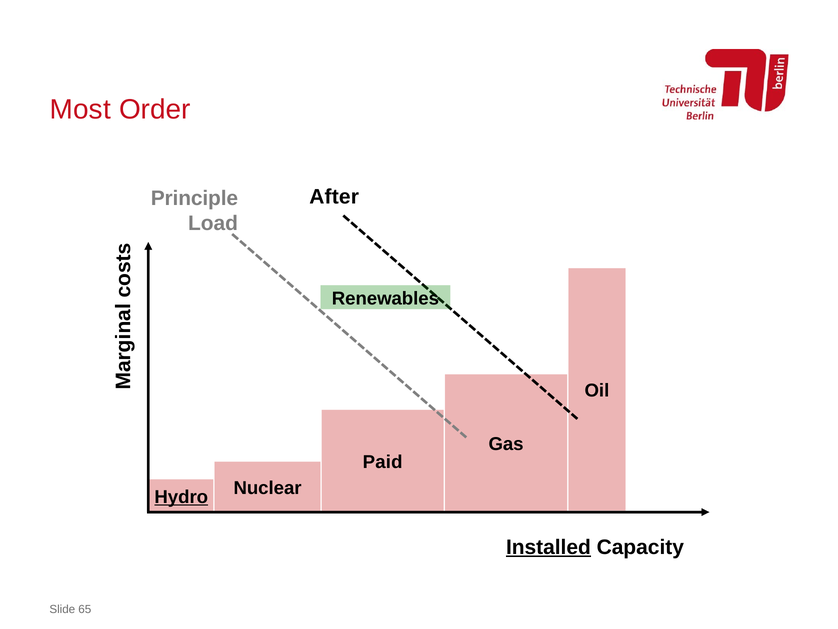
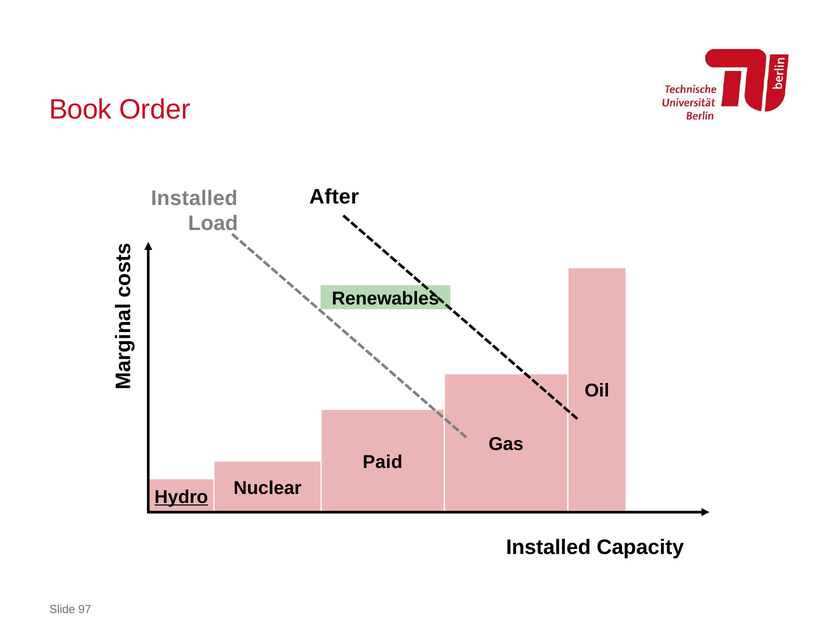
Most: Most -> Book
Principle at (194, 198): Principle -> Installed
Installed at (548, 547) underline: present -> none
65: 65 -> 97
